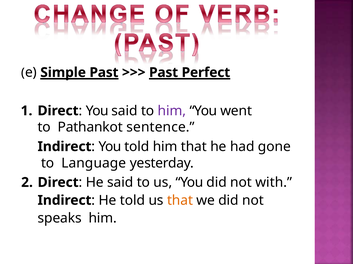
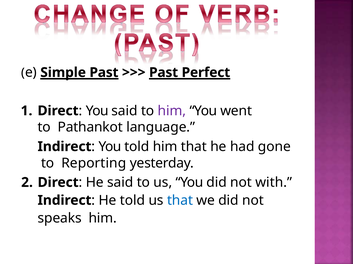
sentence: sentence -> language
Language: Language -> Reporting
that at (180, 201) colour: orange -> blue
